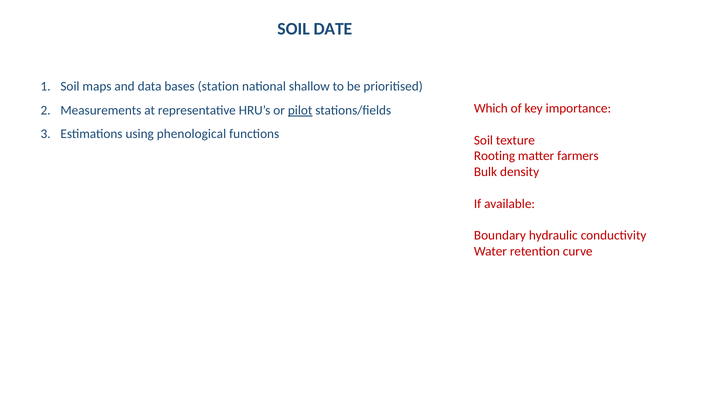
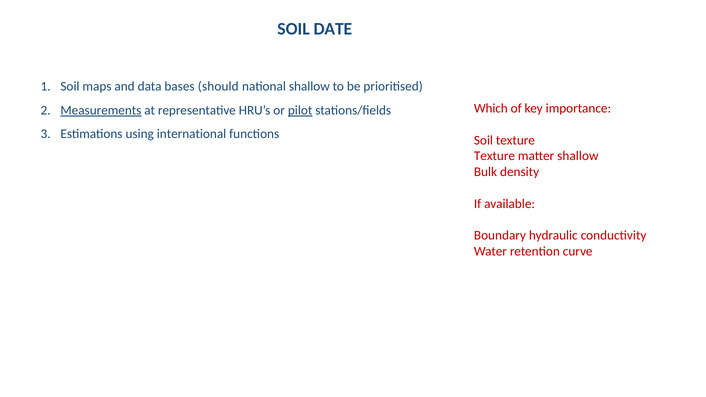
station: station -> should
Measurements underline: none -> present
phenological: phenological -> international
Rooting at (495, 156): Rooting -> Texture
matter farmers: farmers -> shallow
